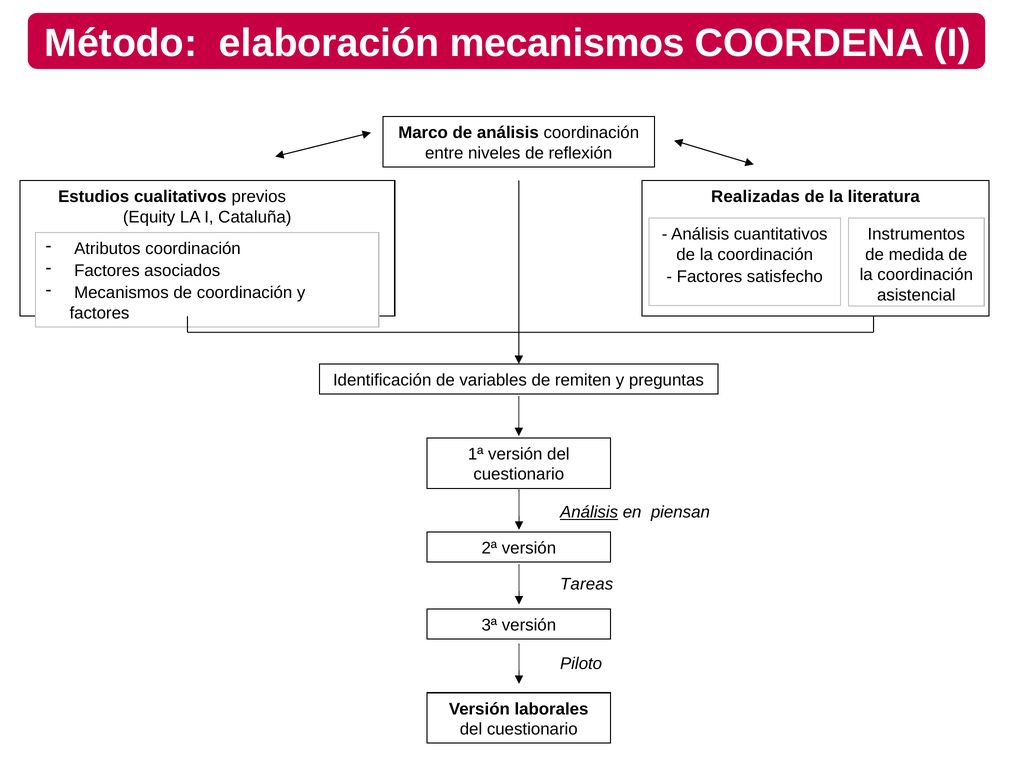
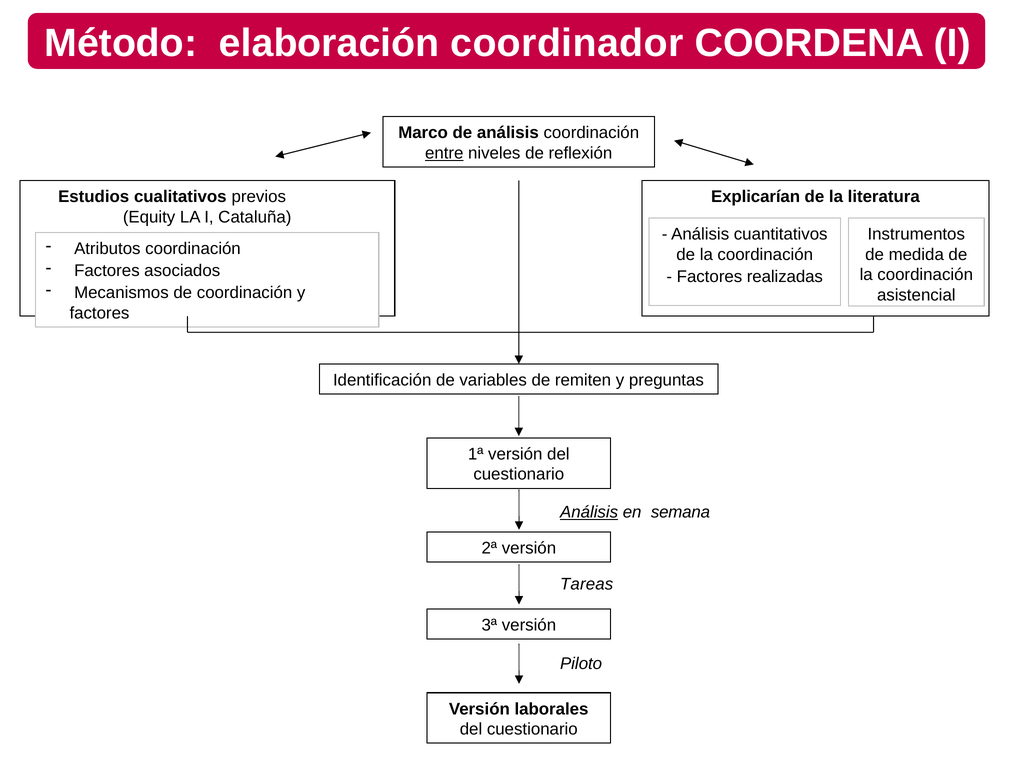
elaboración mecanismos: mecanismos -> coordinador
entre underline: none -> present
Realizadas: Realizadas -> Explicarían
satisfecho: satisfecho -> realizadas
piensan: piensan -> semana
